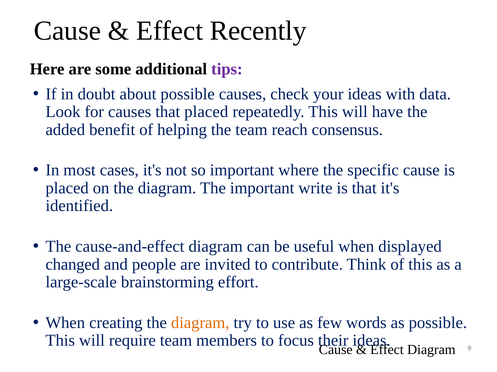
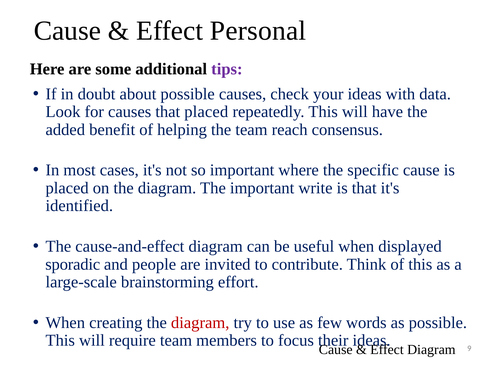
Recently: Recently -> Personal
changed: changed -> sporadic
diagram at (200, 323) colour: orange -> red
